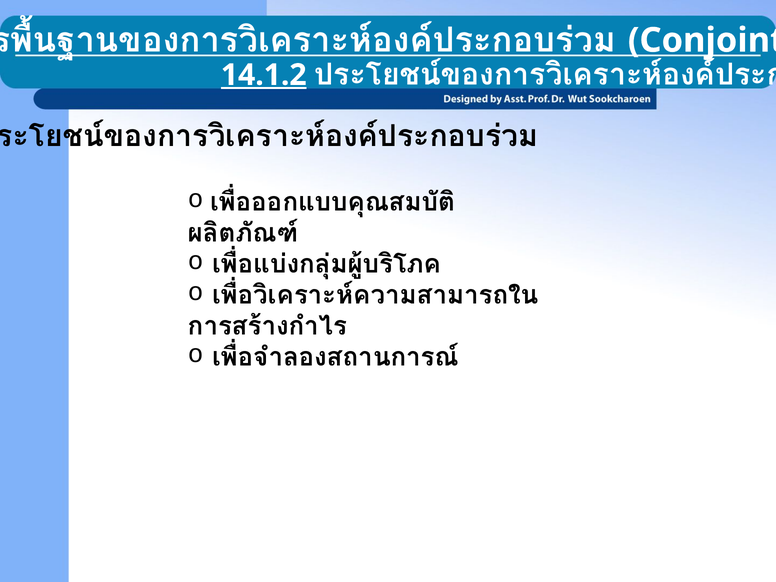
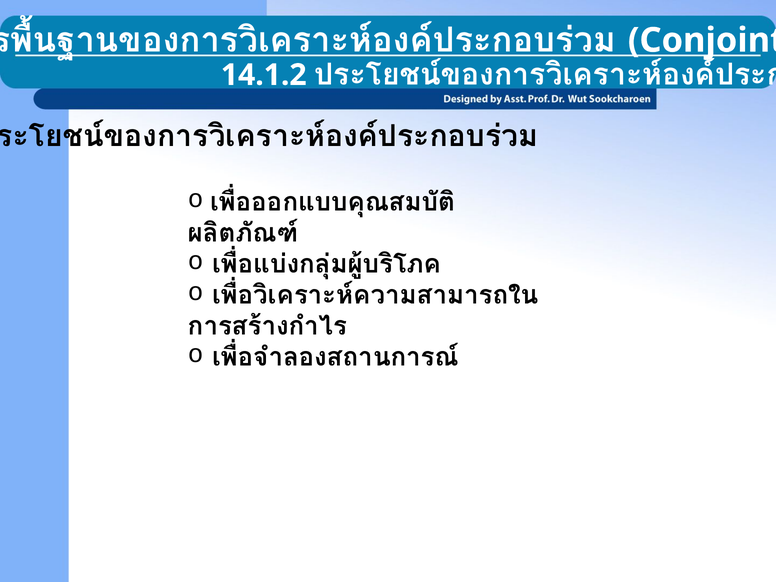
14.1.2 underline: present -> none
